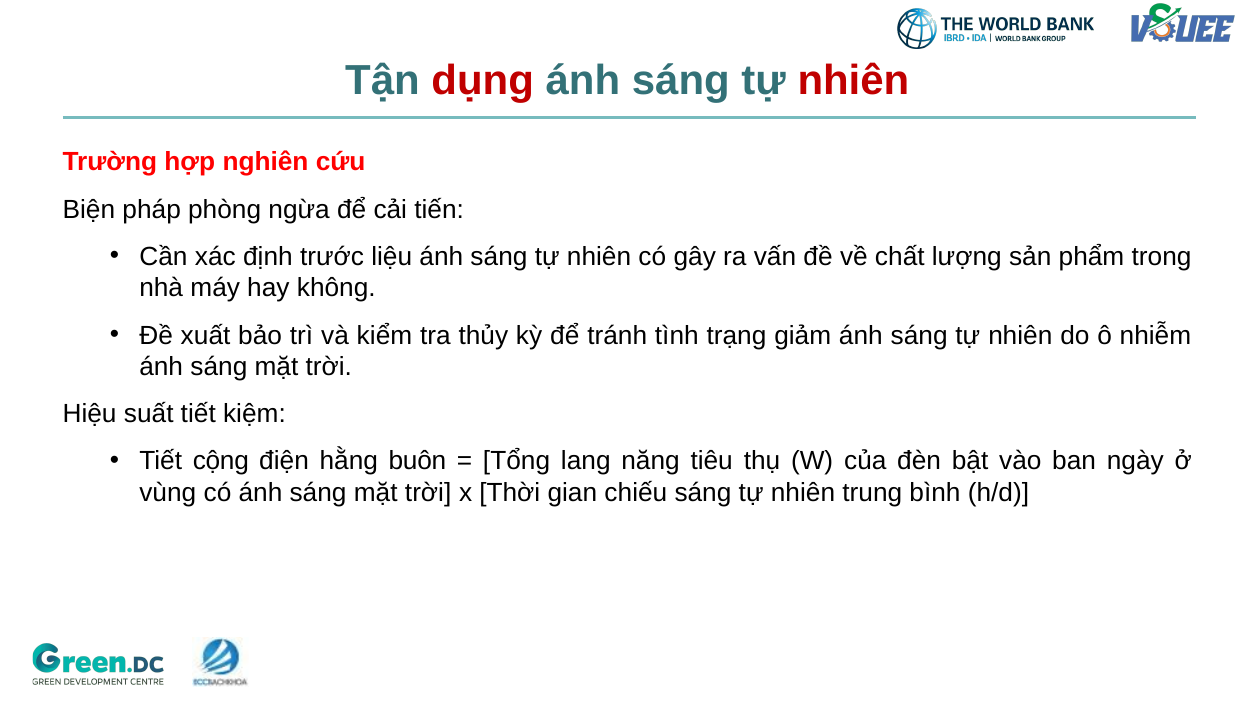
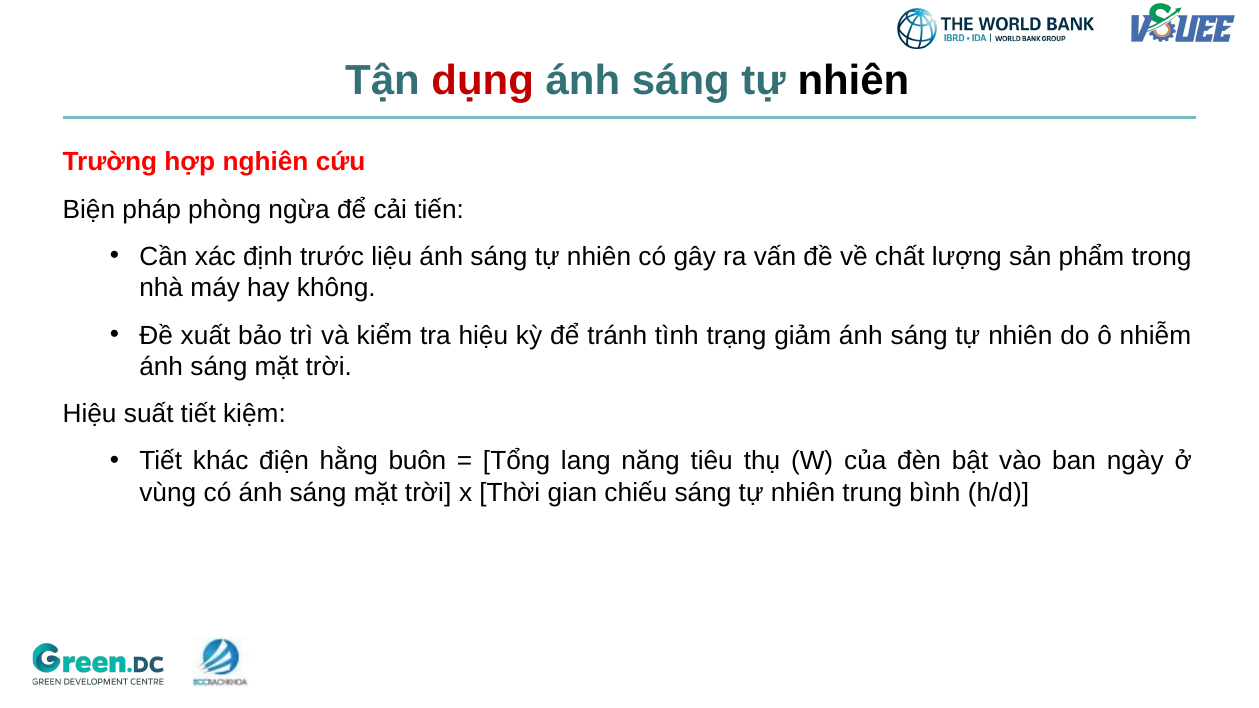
nhiên at (853, 81) colour: red -> black
tra thủy: thủy -> hiệu
cộng: cộng -> khác
